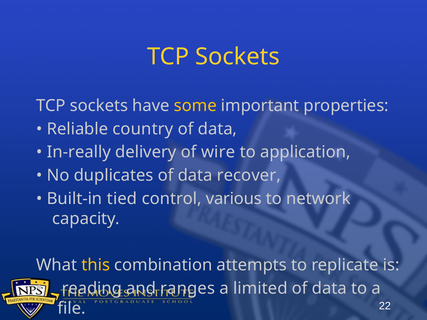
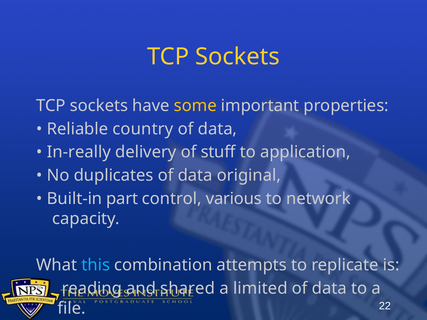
wire: wire -> stuff
recover: recover -> original
tied: tied -> part
this colour: yellow -> light blue
ranges: ranges -> shared
